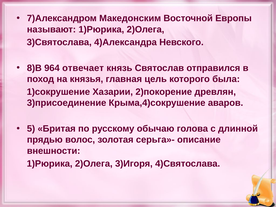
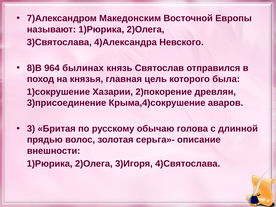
отвечает: отвечает -> былинах
5: 5 -> 3
